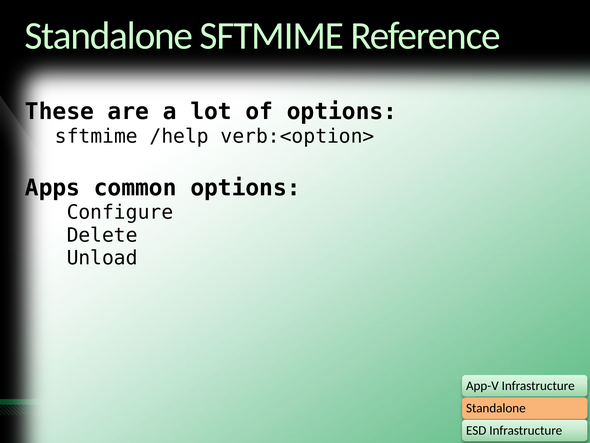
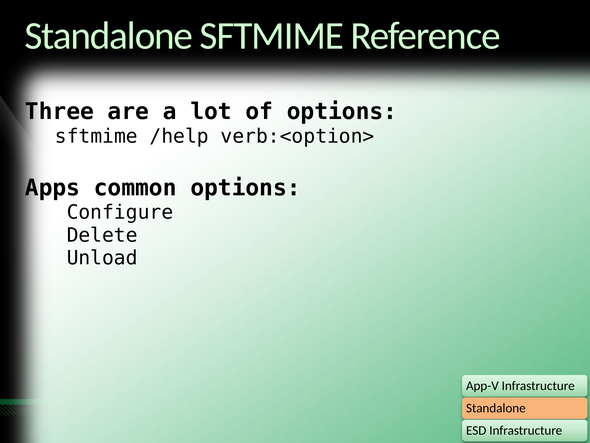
These: These -> Three
